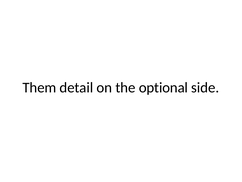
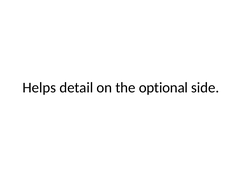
Them: Them -> Helps
